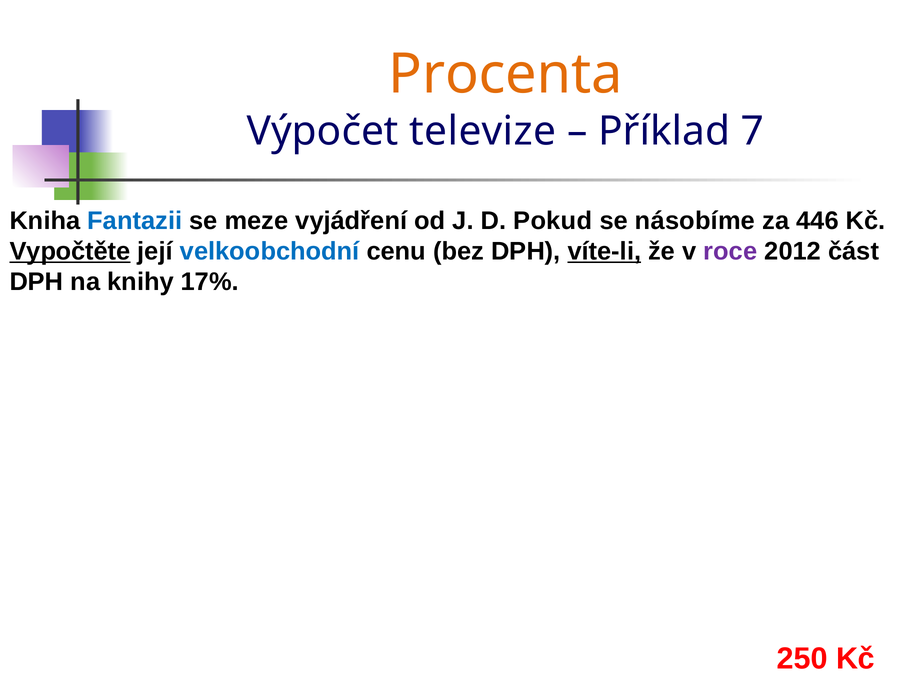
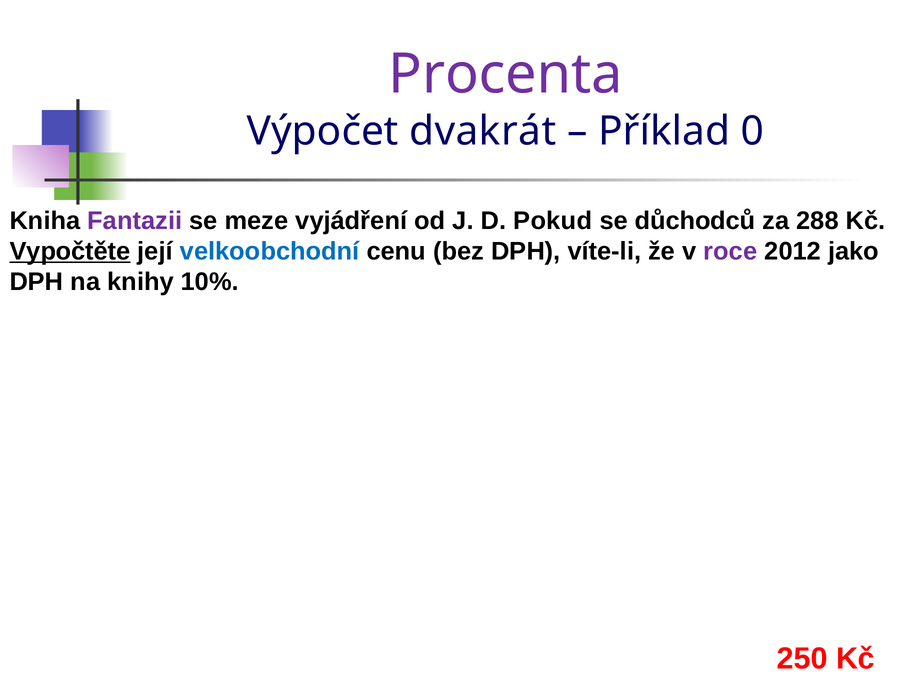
Procenta colour: orange -> purple
televize: televize -> dvakrát
7: 7 -> 0
Fantazii colour: blue -> purple
násobíme: násobíme -> důchodců
446: 446 -> 288
víte-li underline: present -> none
část: část -> jako
17%: 17% -> 10%
